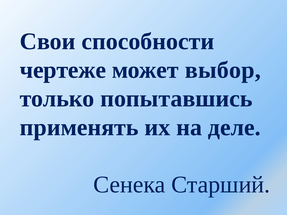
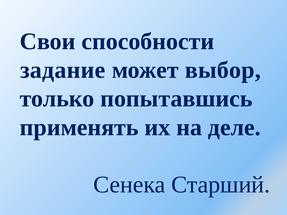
чертеже: чертеже -> задание
